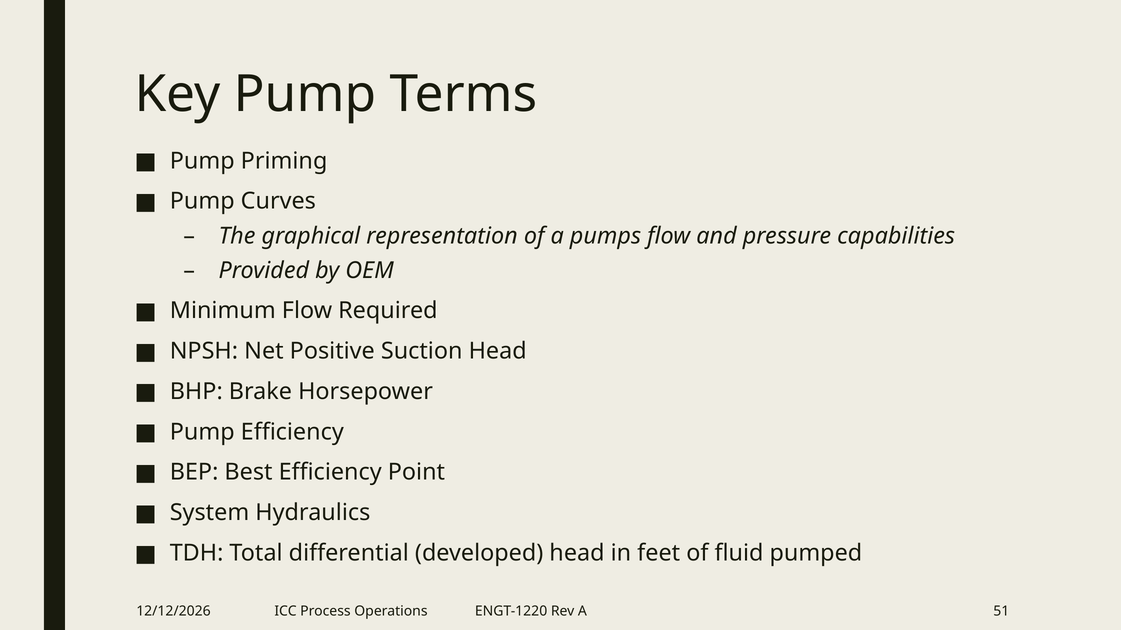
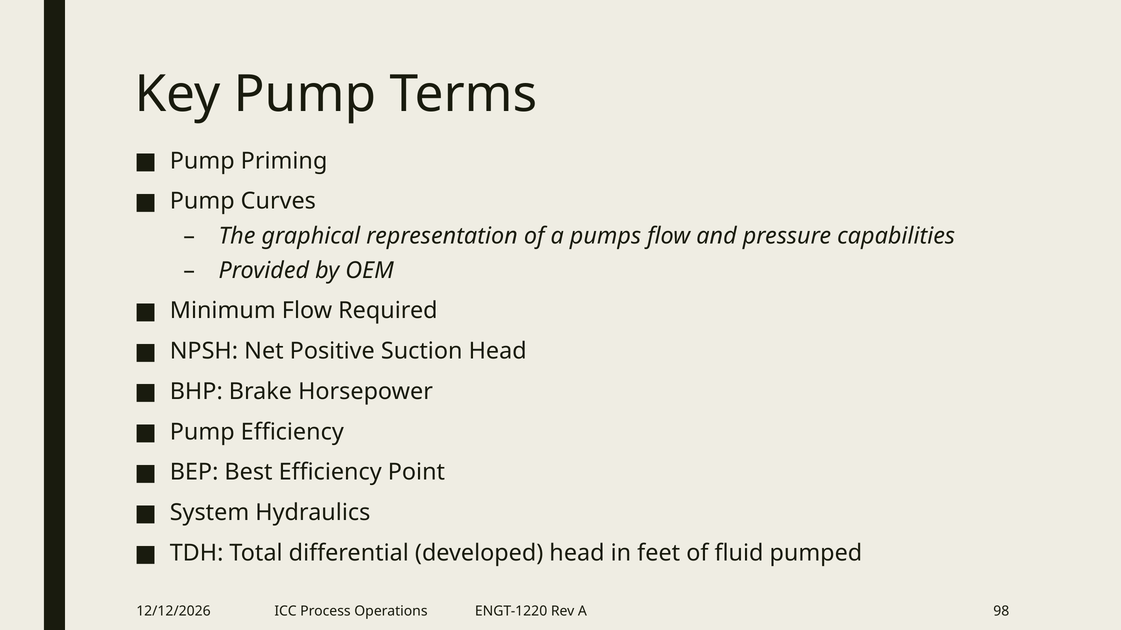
51: 51 -> 98
